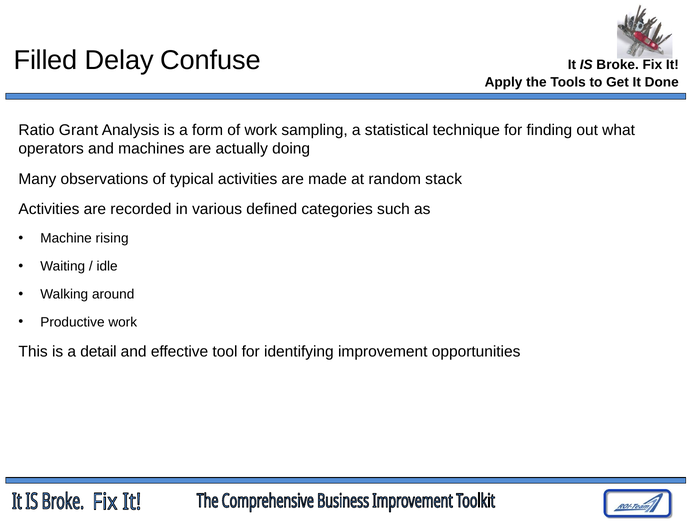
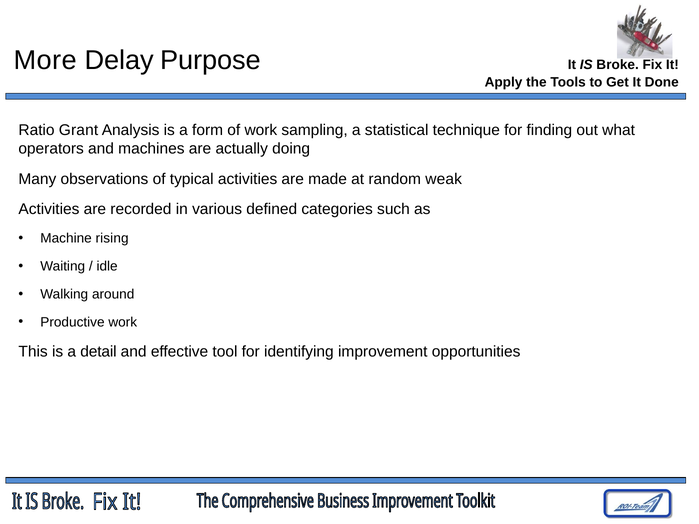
Filled: Filled -> More
Confuse: Confuse -> Purpose
stack: stack -> weak
